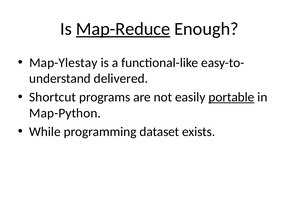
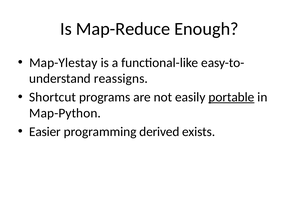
Map-Reduce underline: present -> none
delivered: delivered -> reassigns
While: While -> Easier
dataset: dataset -> derived
